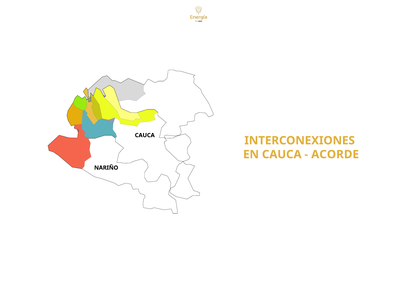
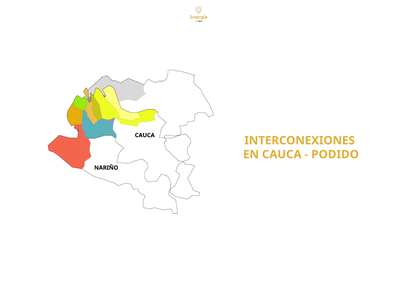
ACORDE: ACORDE -> PODIDO
